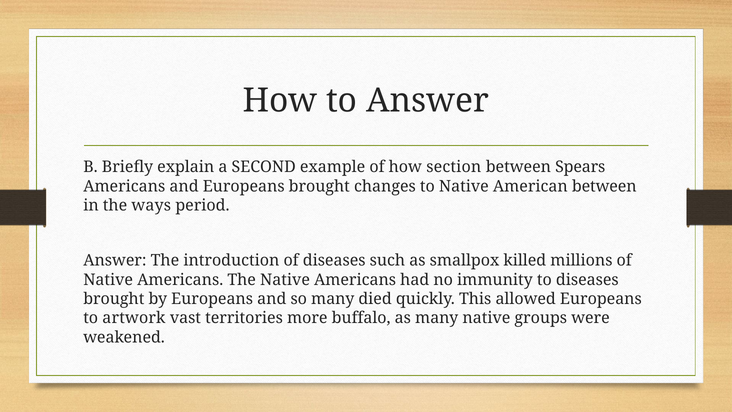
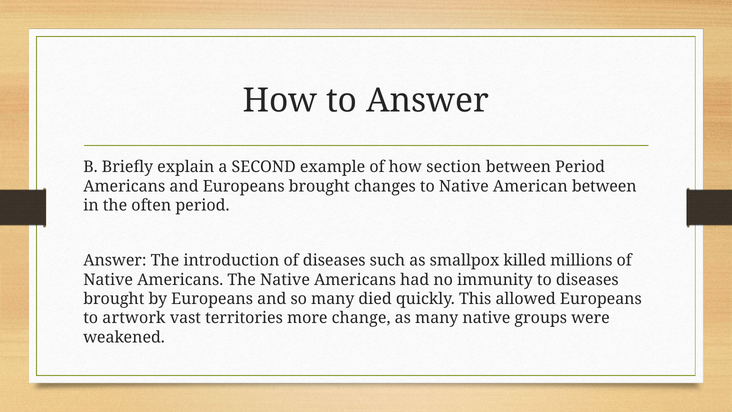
between Spears: Spears -> Period
ways: ways -> often
buffalo: buffalo -> change
